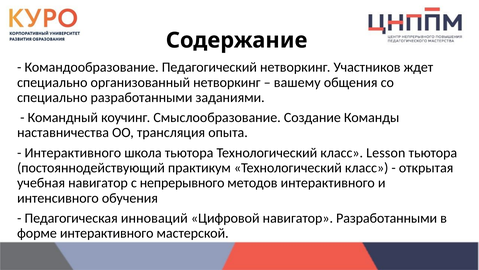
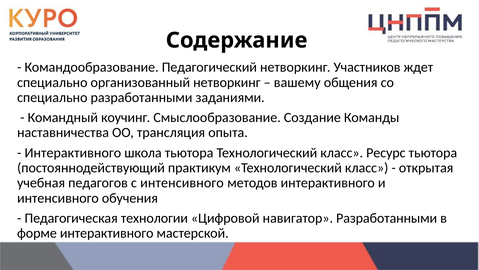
Lesson: Lesson -> Ресурс
учебная навигатор: навигатор -> педагогов
с непрерывного: непрерывного -> интенсивного
инноваций: инноваций -> технологии
